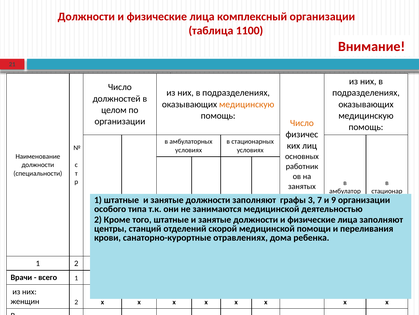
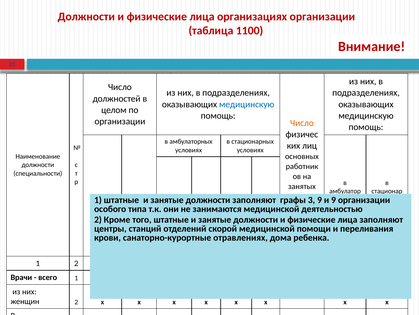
лица комплексный: комплексный -> организациях
медицинскую at (247, 104) colour: orange -> blue
7 at (320, 200): 7 -> 9
